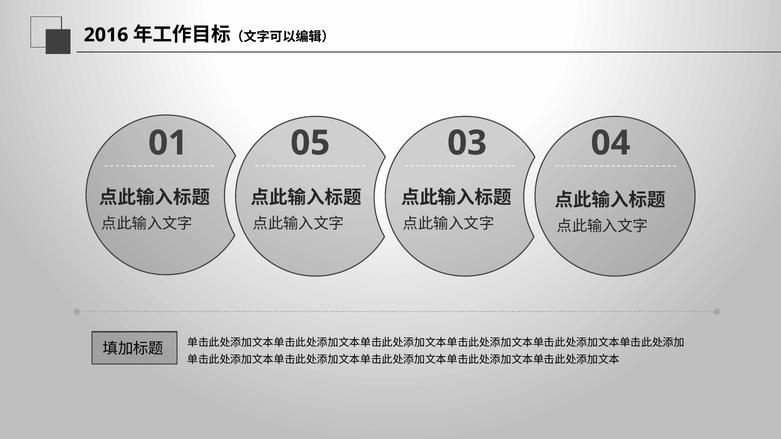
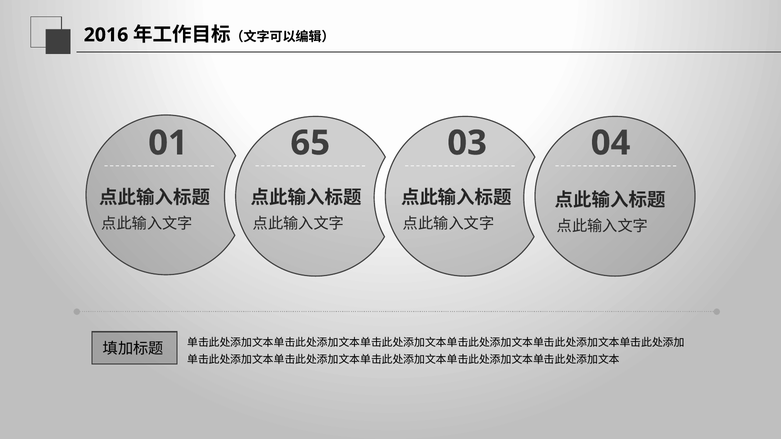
05: 05 -> 65
